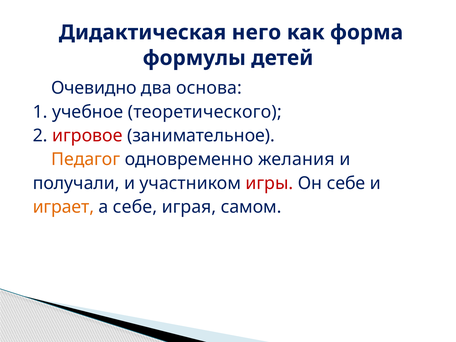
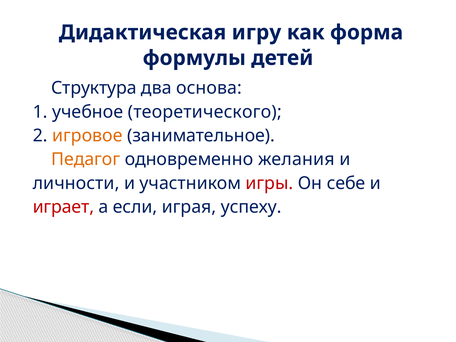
него: него -> игру
Очевидно: Очевидно -> Структура
игровое colour: red -> orange
получали: получали -> личности
играет colour: orange -> red
а себе: себе -> если
самом: самом -> успеху
